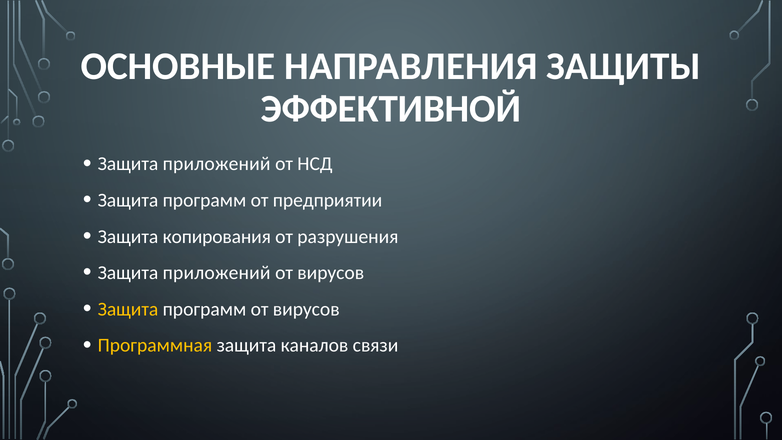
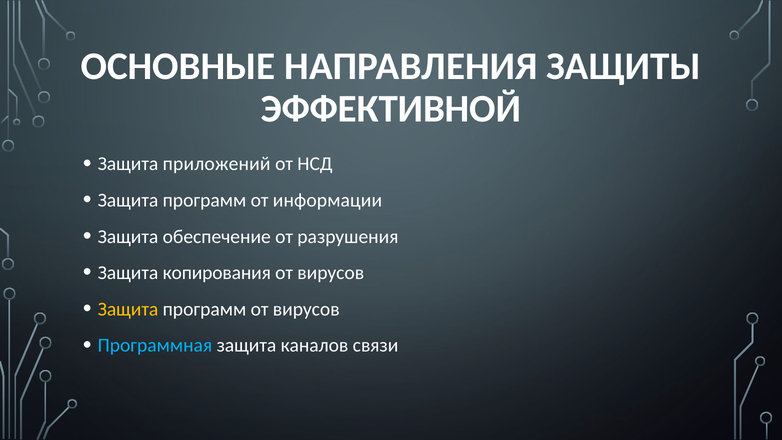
предприятии: предприятии -> информации
копирования: копирования -> обеспечение
приложений at (217, 273): приложений -> копирования
Программная colour: yellow -> light blue
